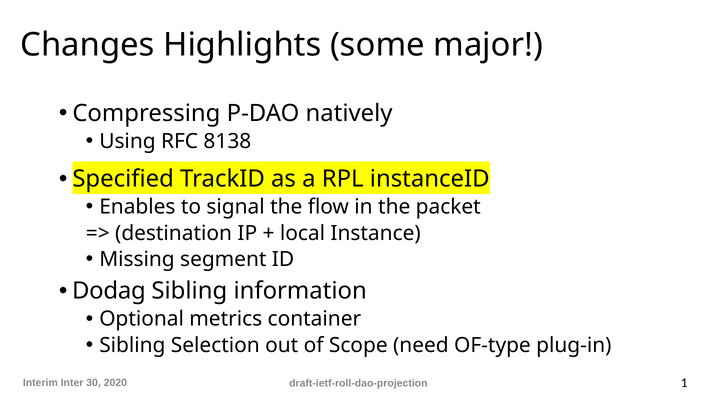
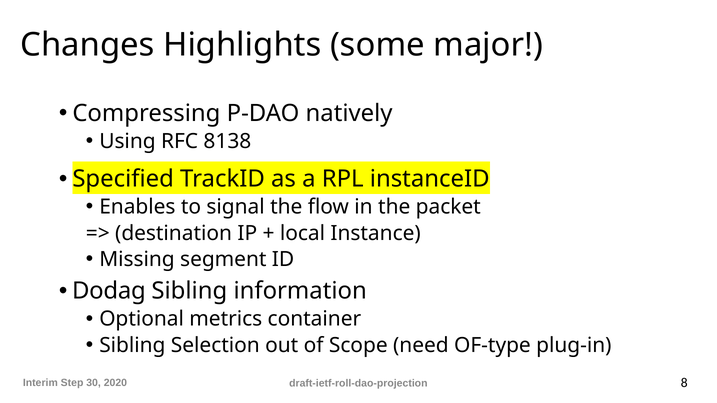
Inter: Inter -> Step
1: 1 -> 8
